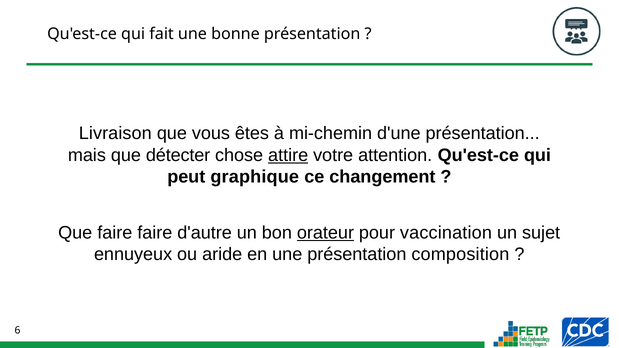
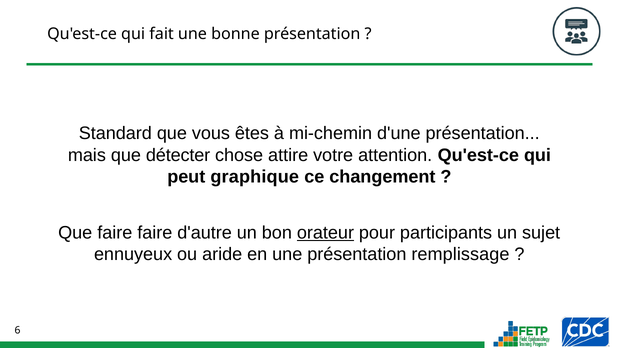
Livraison: Livraison -> Standard
attire underline: present -> none
vaccination: vaccination -> participants
composition: composition -> remplissage
